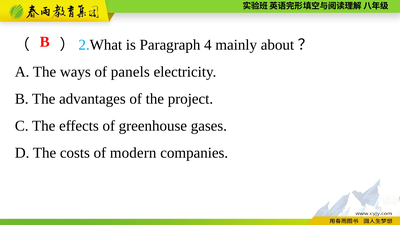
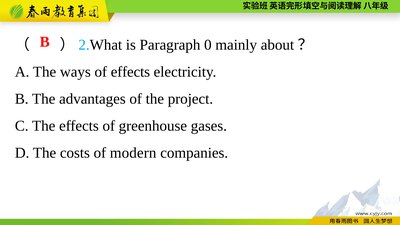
4: 4 -> 0
of panels: panels -> effects
